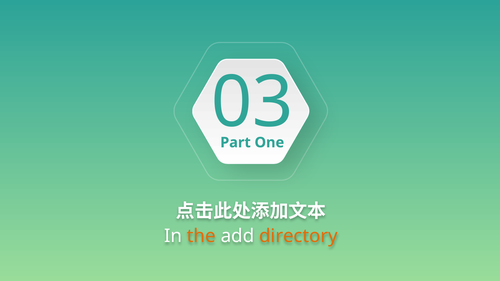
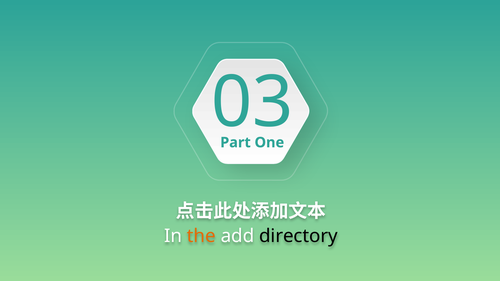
directory colour: orange -> black
